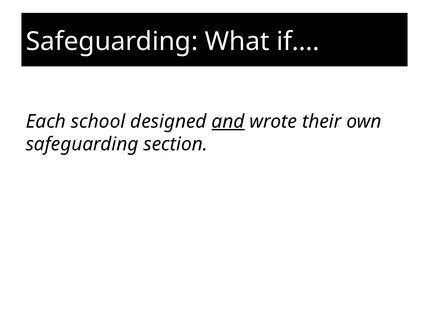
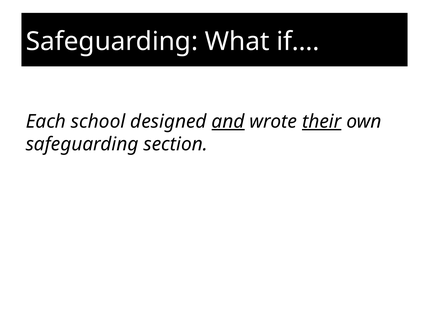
their underline: none -> present
